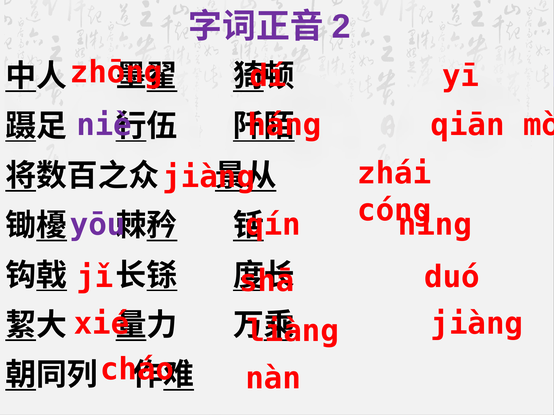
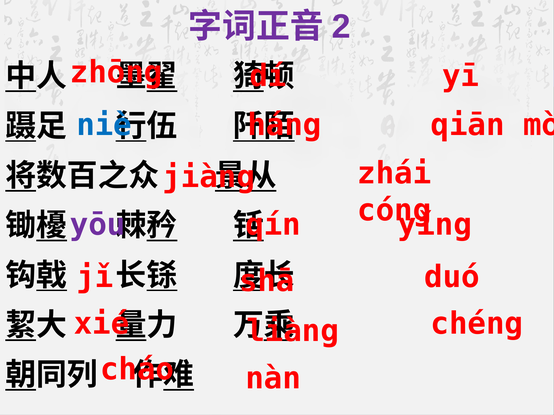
niè colour: purple -> blue
nìng: nìng -> yǐng
jiàng at (477, 324): jiàng -> chéng
